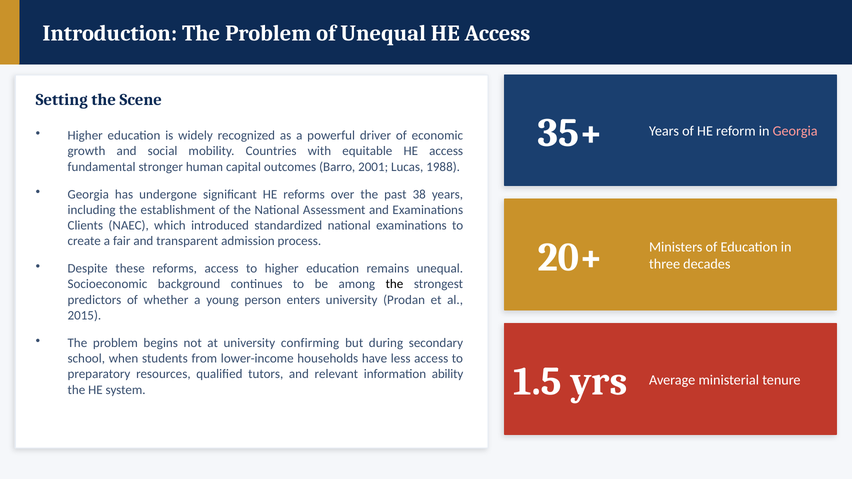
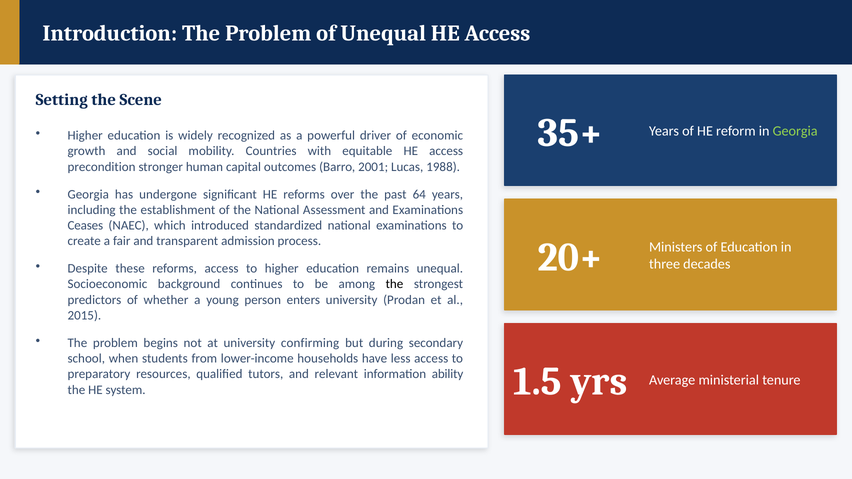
Georgia at (795, 131) colour: pink -> light green
fundamental: fundamental -> precondition
38: 38 -> 64
Clients: Clients -> Ceases
